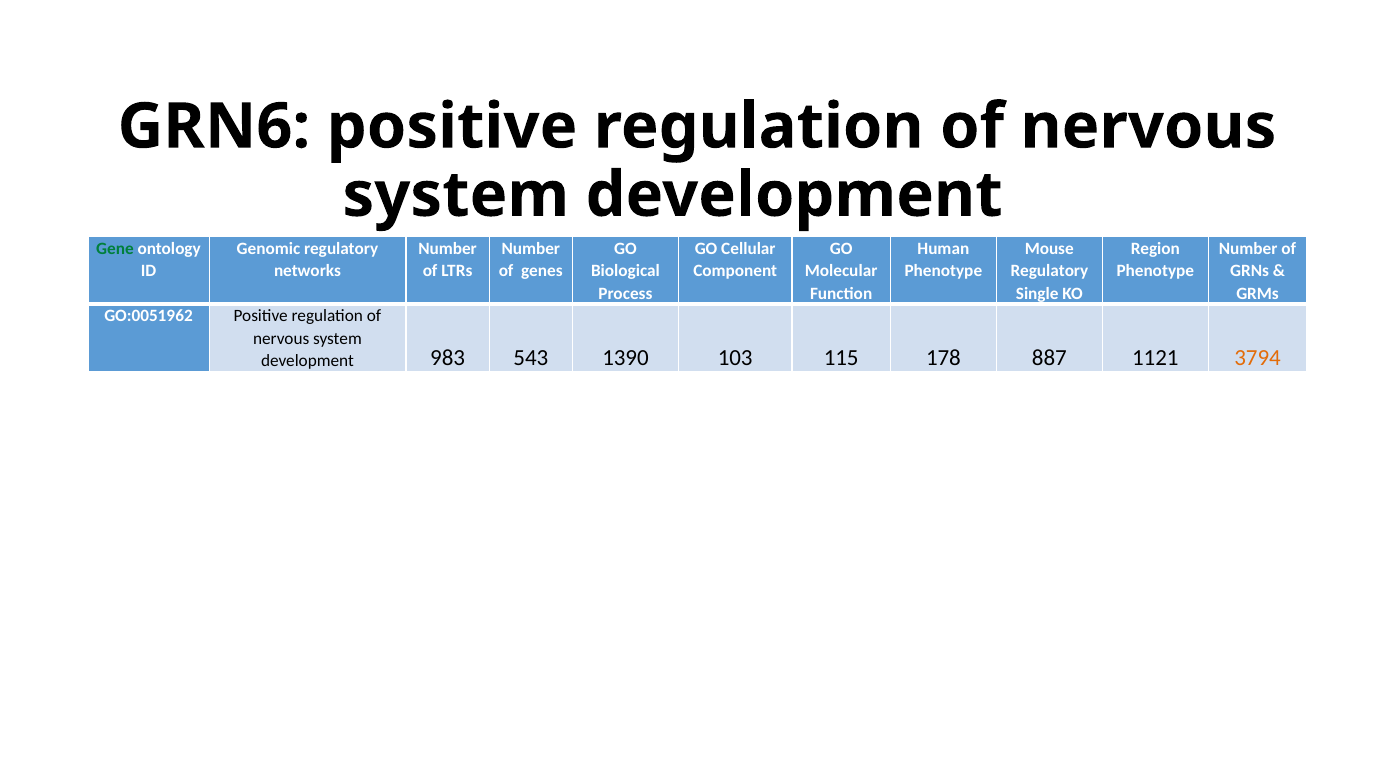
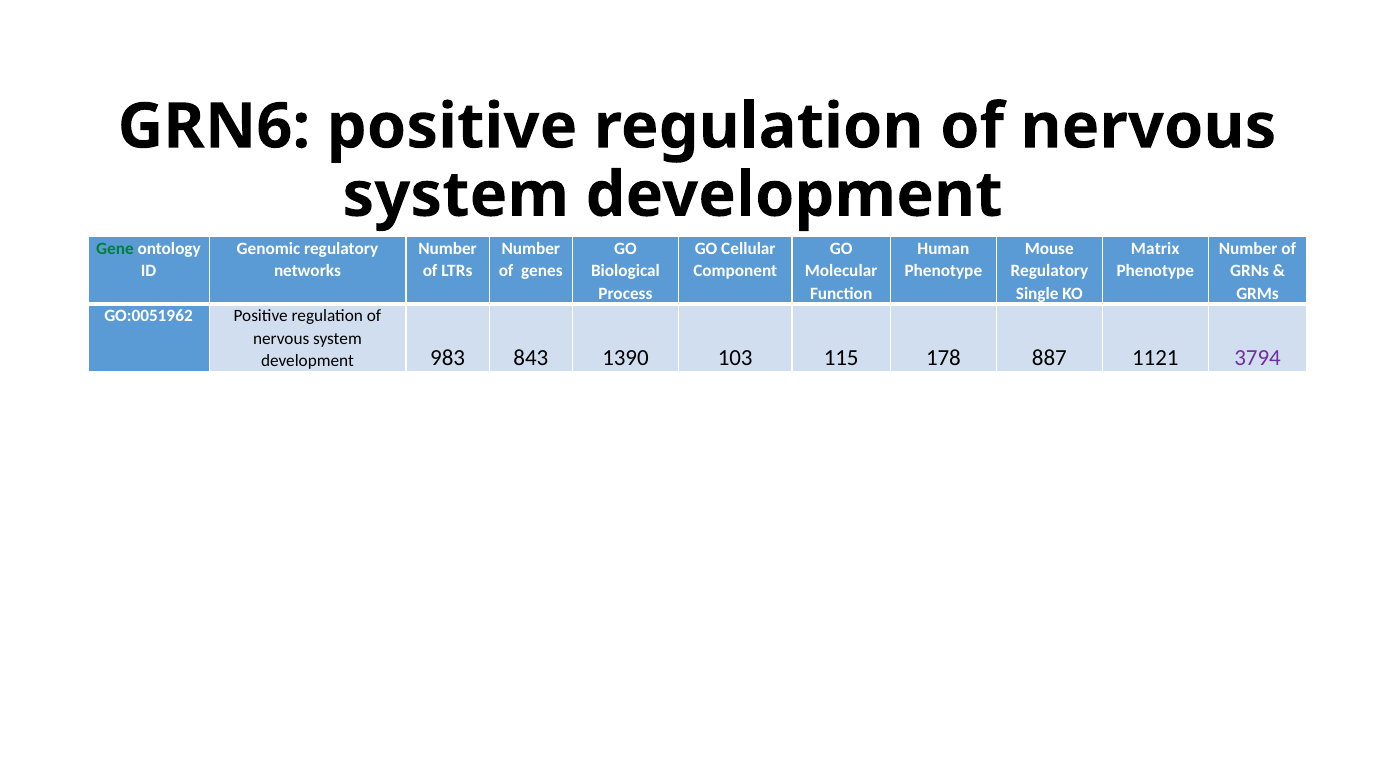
Region: Region -> Matrix
543: 543 -> 843
3794 colour: orange -> purple
